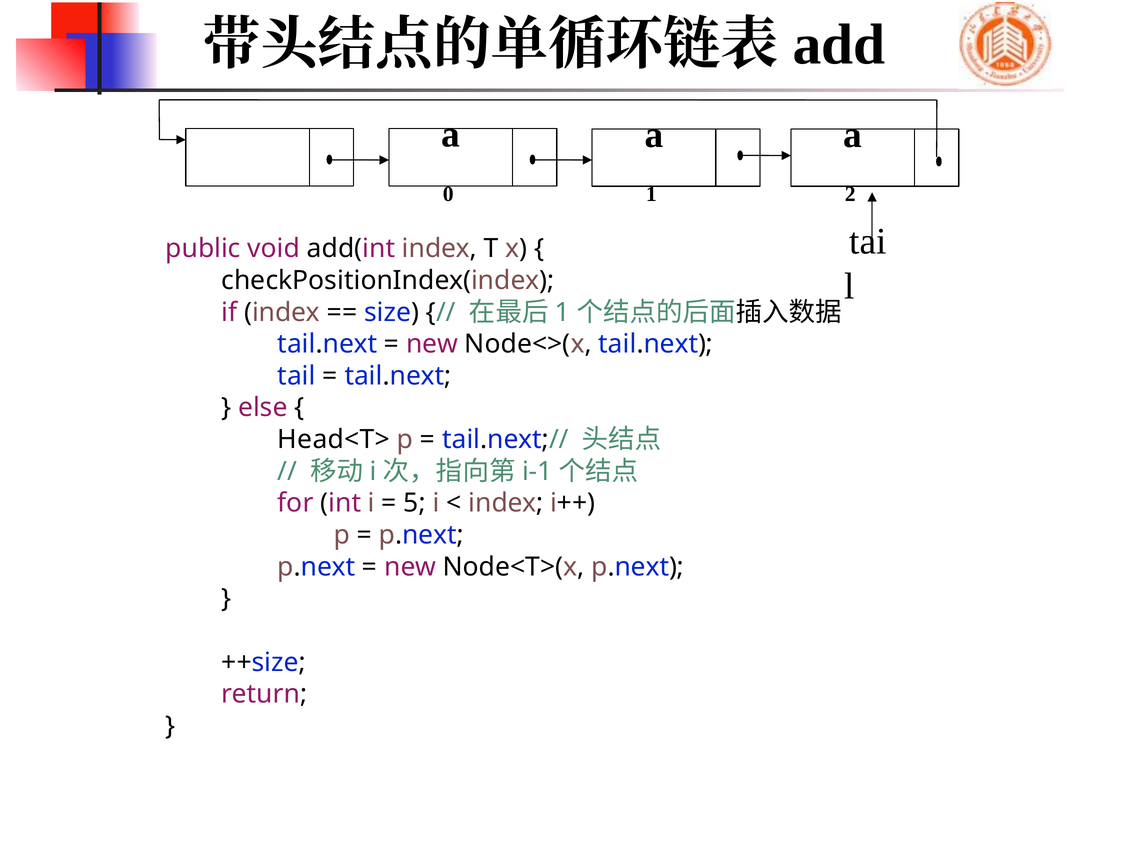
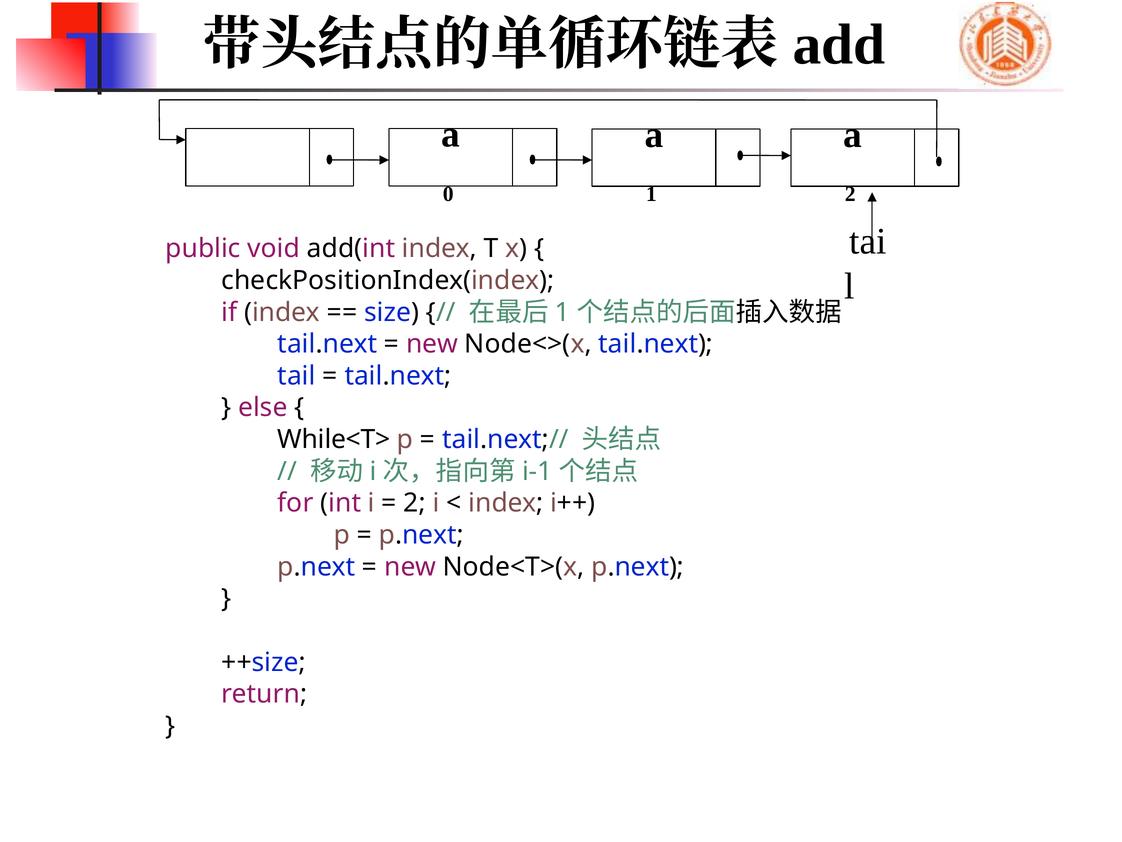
Head<T>: Head<T> -> While<T>
5 at (415, 503): 5 -> 2
